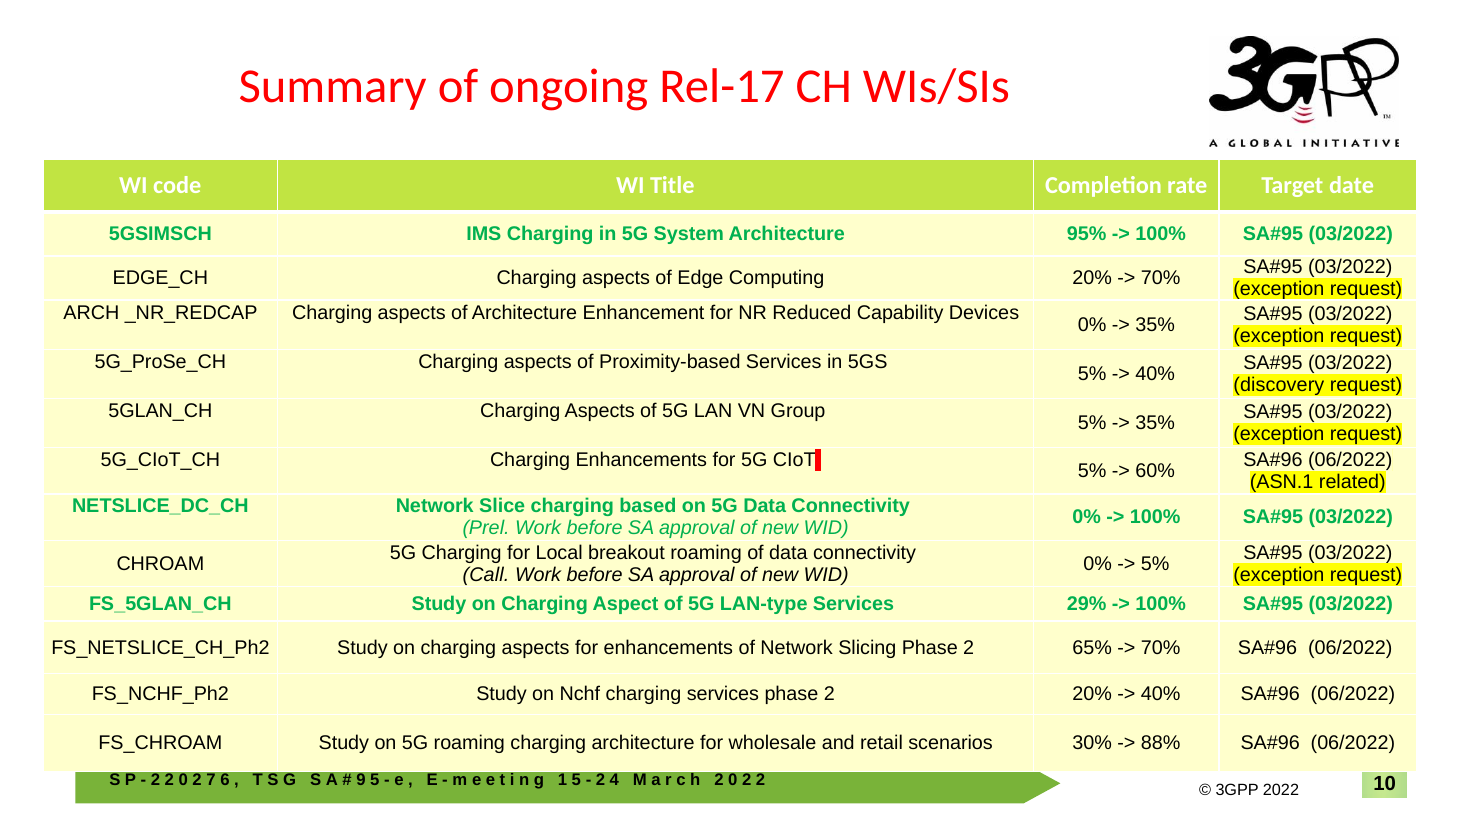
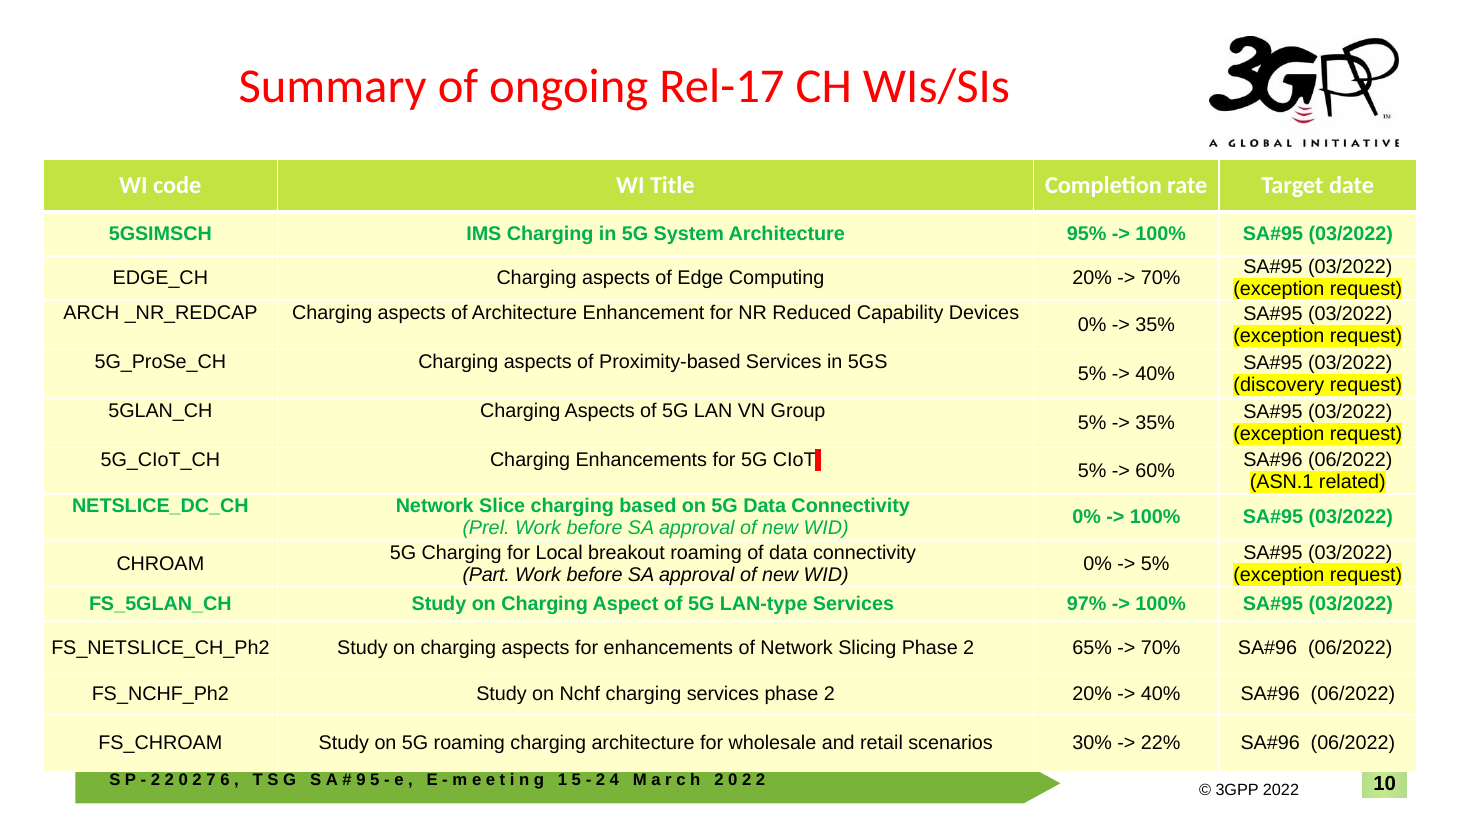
Call: Call -> Part
29%: 29% -> 97%
88%: 88% -> 22%
